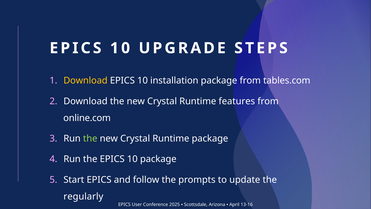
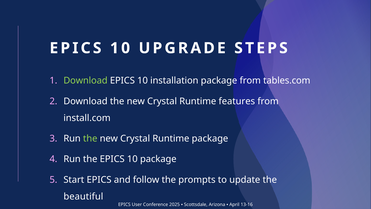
Download at (86, 81) colour: yellow -> light green
online.com: online.com -> install.com
regularly: regularly -> beautiful
